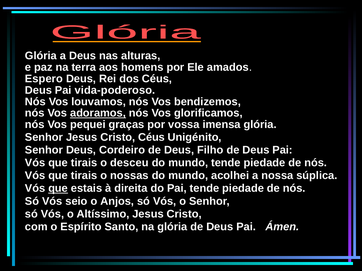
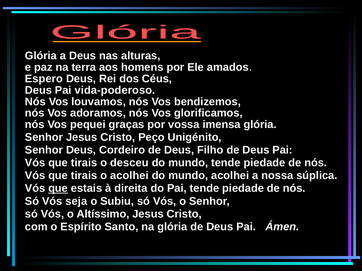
adoramos underline: present -> none
Cristo Céus: Céus -> Peço
o nossas: nossas -> acolhei
seio: seio -> seja
Anjos: Anjos -> Subiu
